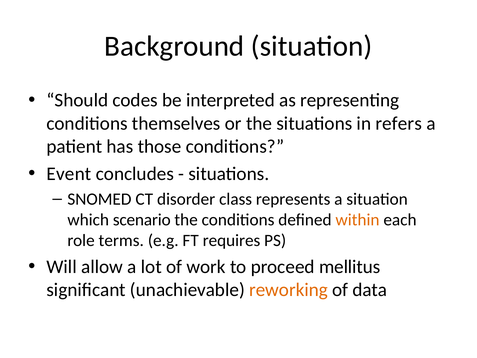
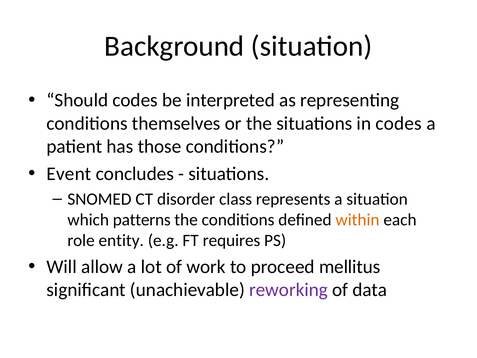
in refers: refers -> codes
scenario: scenario -> patterns
terms: terms -> entity
reworking colour: orange -> purple
